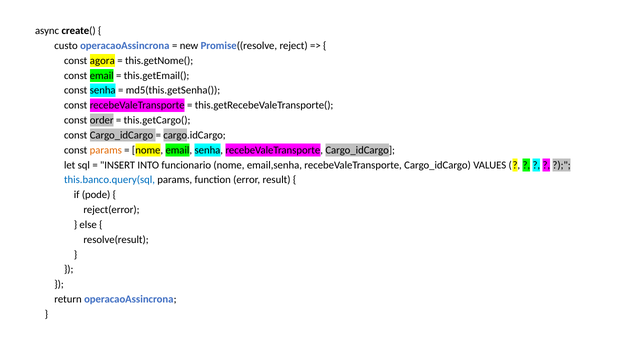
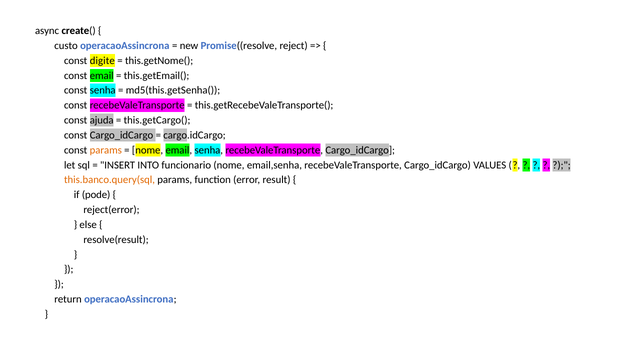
agora: agora -> digite
order: order -> ajuda
this.banco.query(sql colour: blue -> orange
